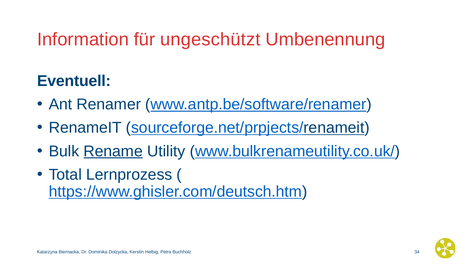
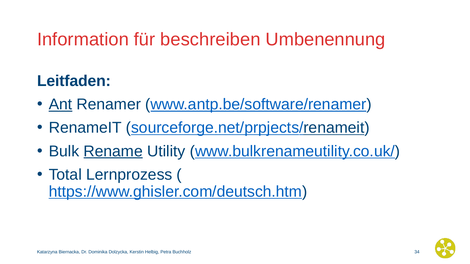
ungeschützt: ungeschützt -> beschreiben
Eventuell: Eventuell -> Leitfaden
Ant underline: none -> present
